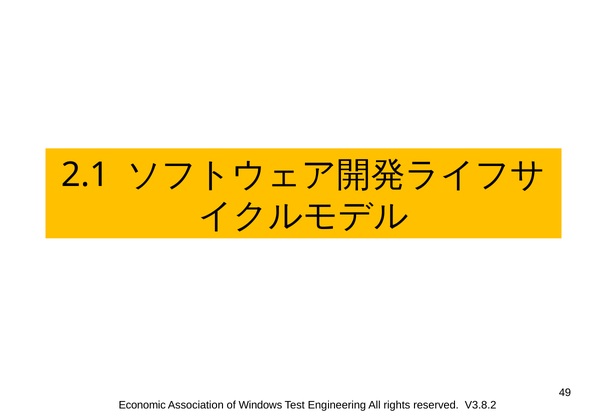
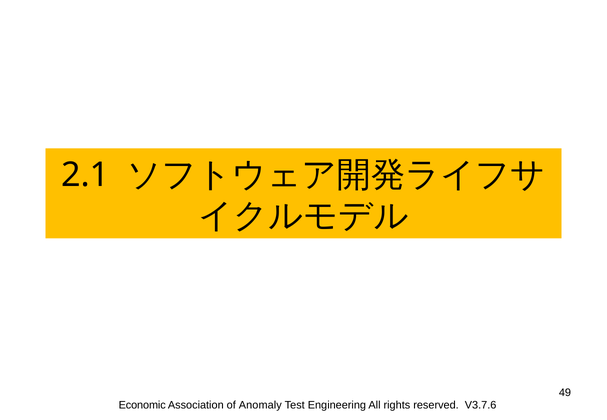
Windows: Windows -> Anomaly
V3.8.2: V3.8.2 -> V3.7.6
